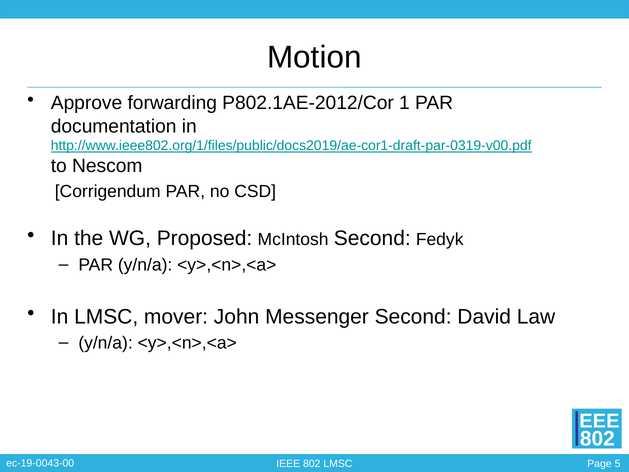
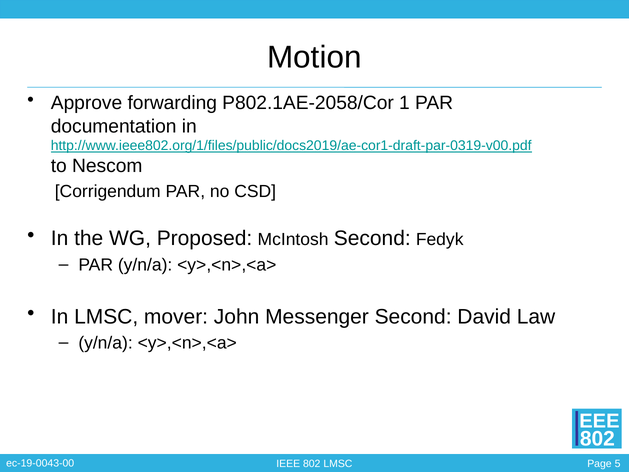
P802.1AE-2012/Cor: P802.1AE-2012/Cor -> P802.1AE-2058/Cor
